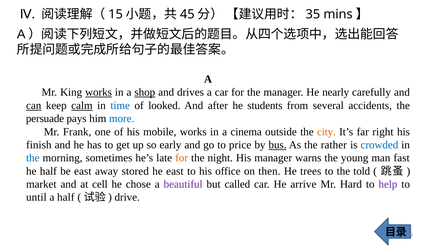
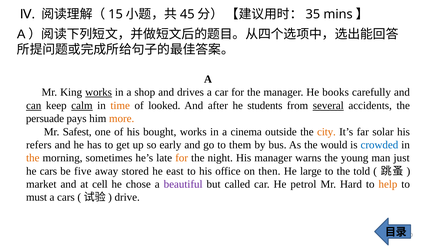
shop underline: present -> none
nearly: nearly -> books
time colour: blue -> orange
several underline: none -> present
more colour: blue -> orange
Frank: Frank -> Safest
mobile: mobile -> bought
right: right -> solar
finish: finish -> refers
price: price -> them
bus underline: present -> none
rather: rather -> would
the at (33, 158) colour: blue -> orange
fast: fast -> just
he half: half -> cars
be east: east -> five
trees: trees -> large
arrive: arrive -> petrol
help colour: purple -> orange
until: until -> must
a half: half -> cars
